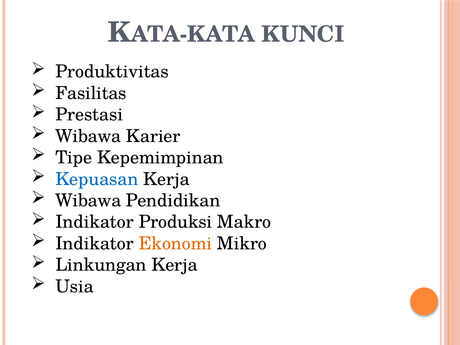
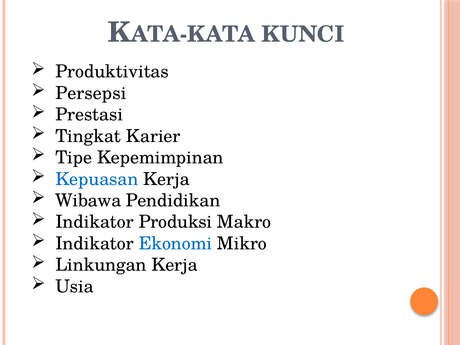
Fasilitas: Fasilitas -> Persepsi
Wibawa at (88, 136): Wibawa -> Tingkat
Ekonomi colour: orange -> blue
